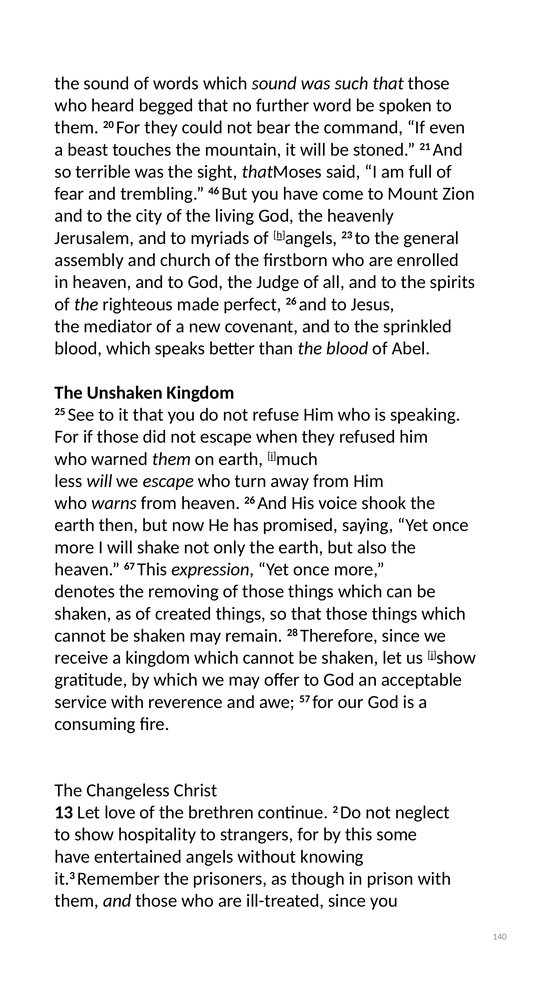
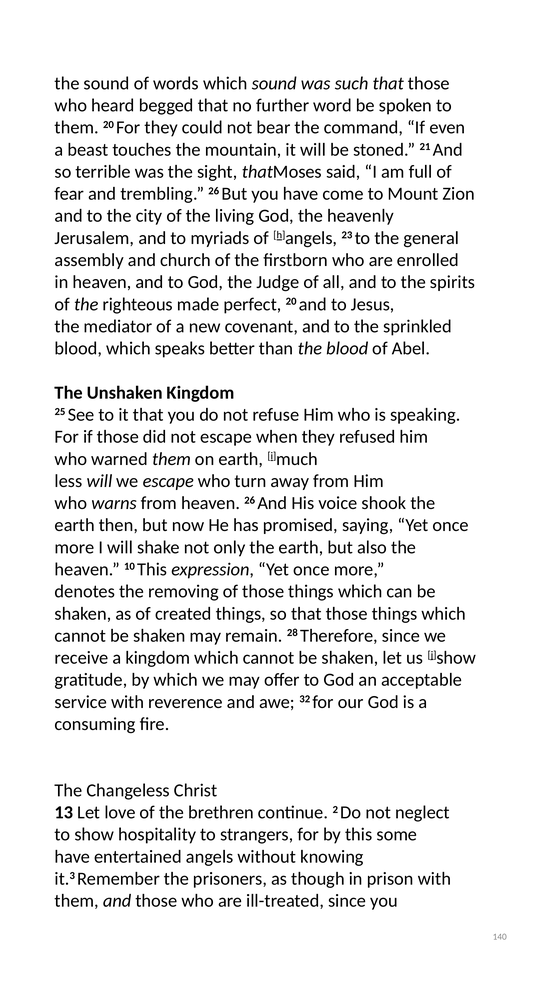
trembling 46: 46 -> 26
perfect 26: 26 -> 20
67: 67 -> 10
57: 57 -> 32
